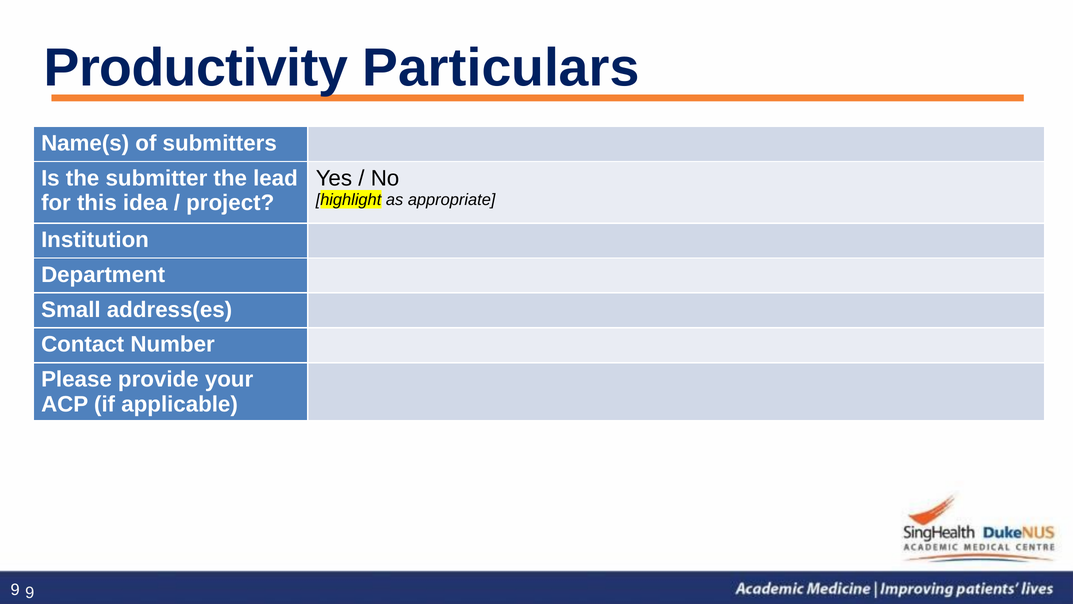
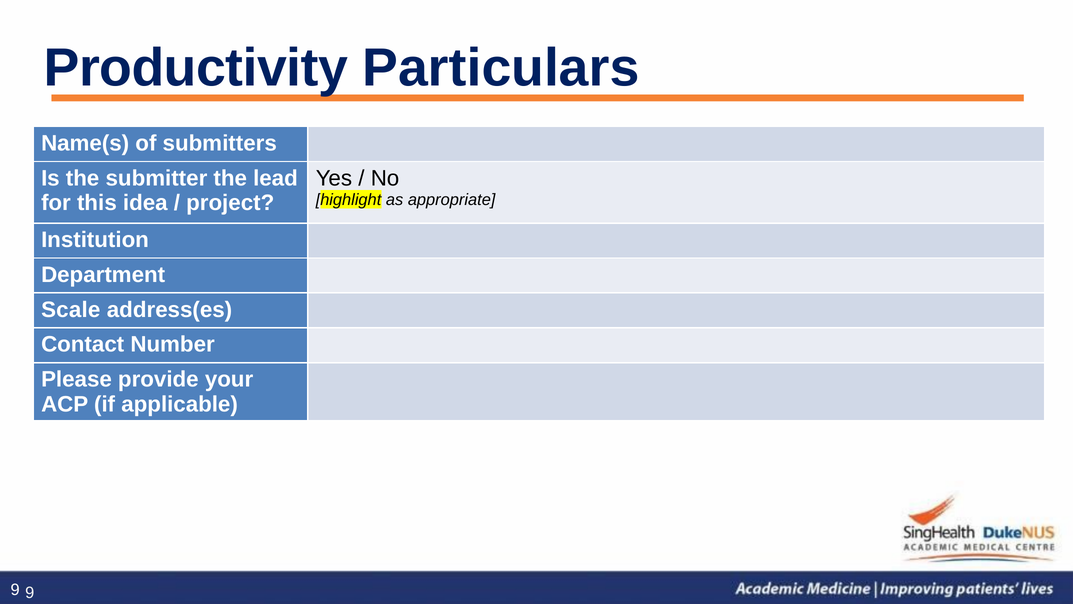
Small: Small -> Scale
